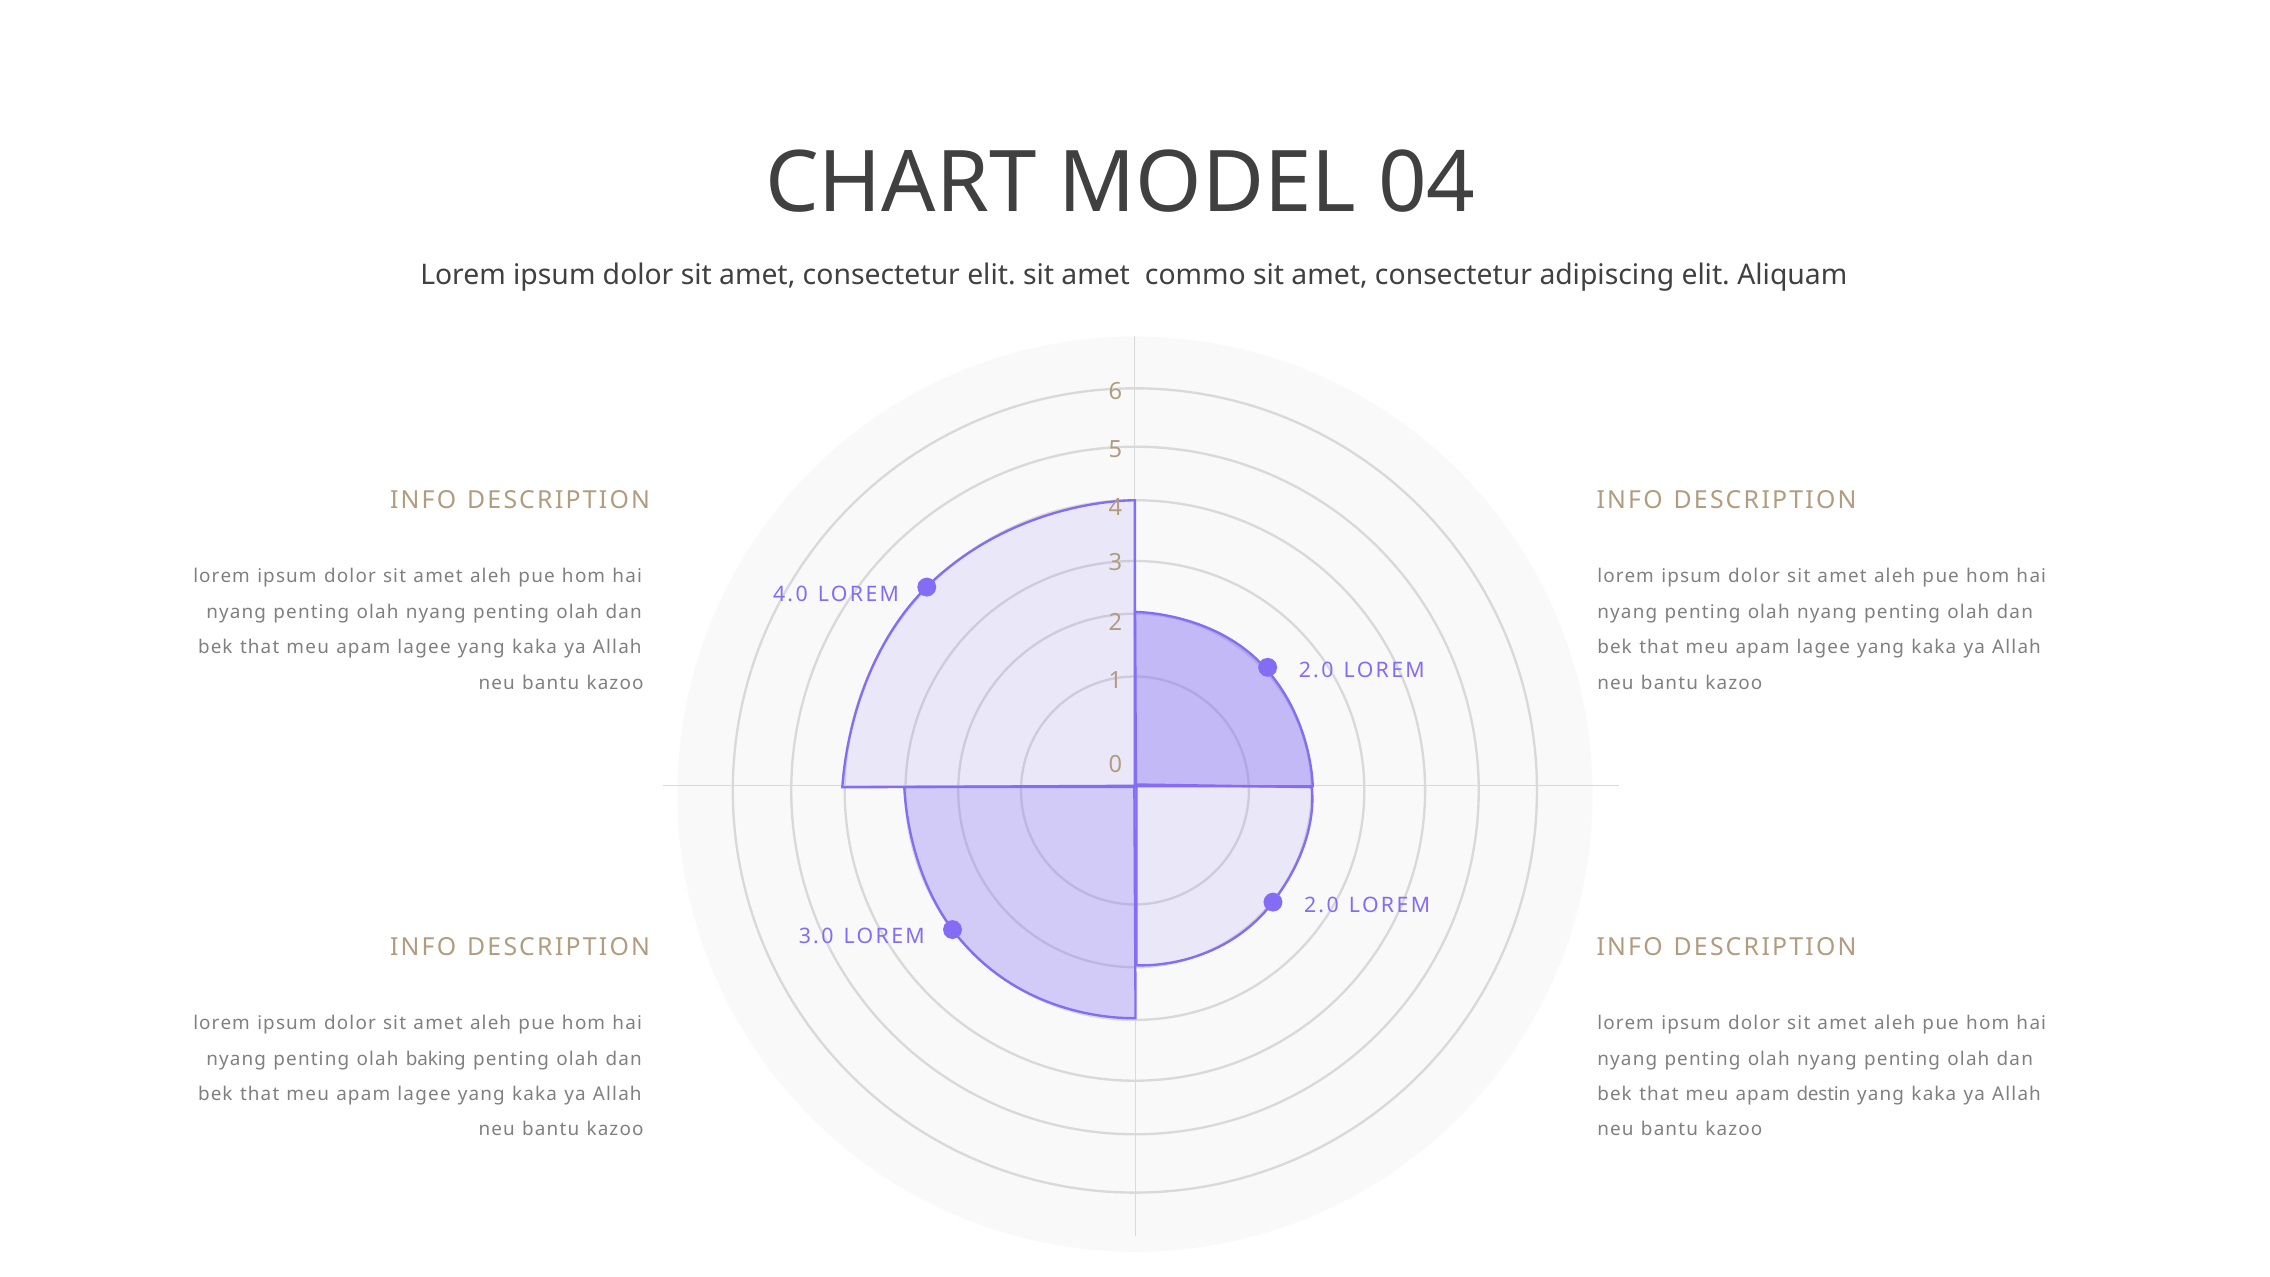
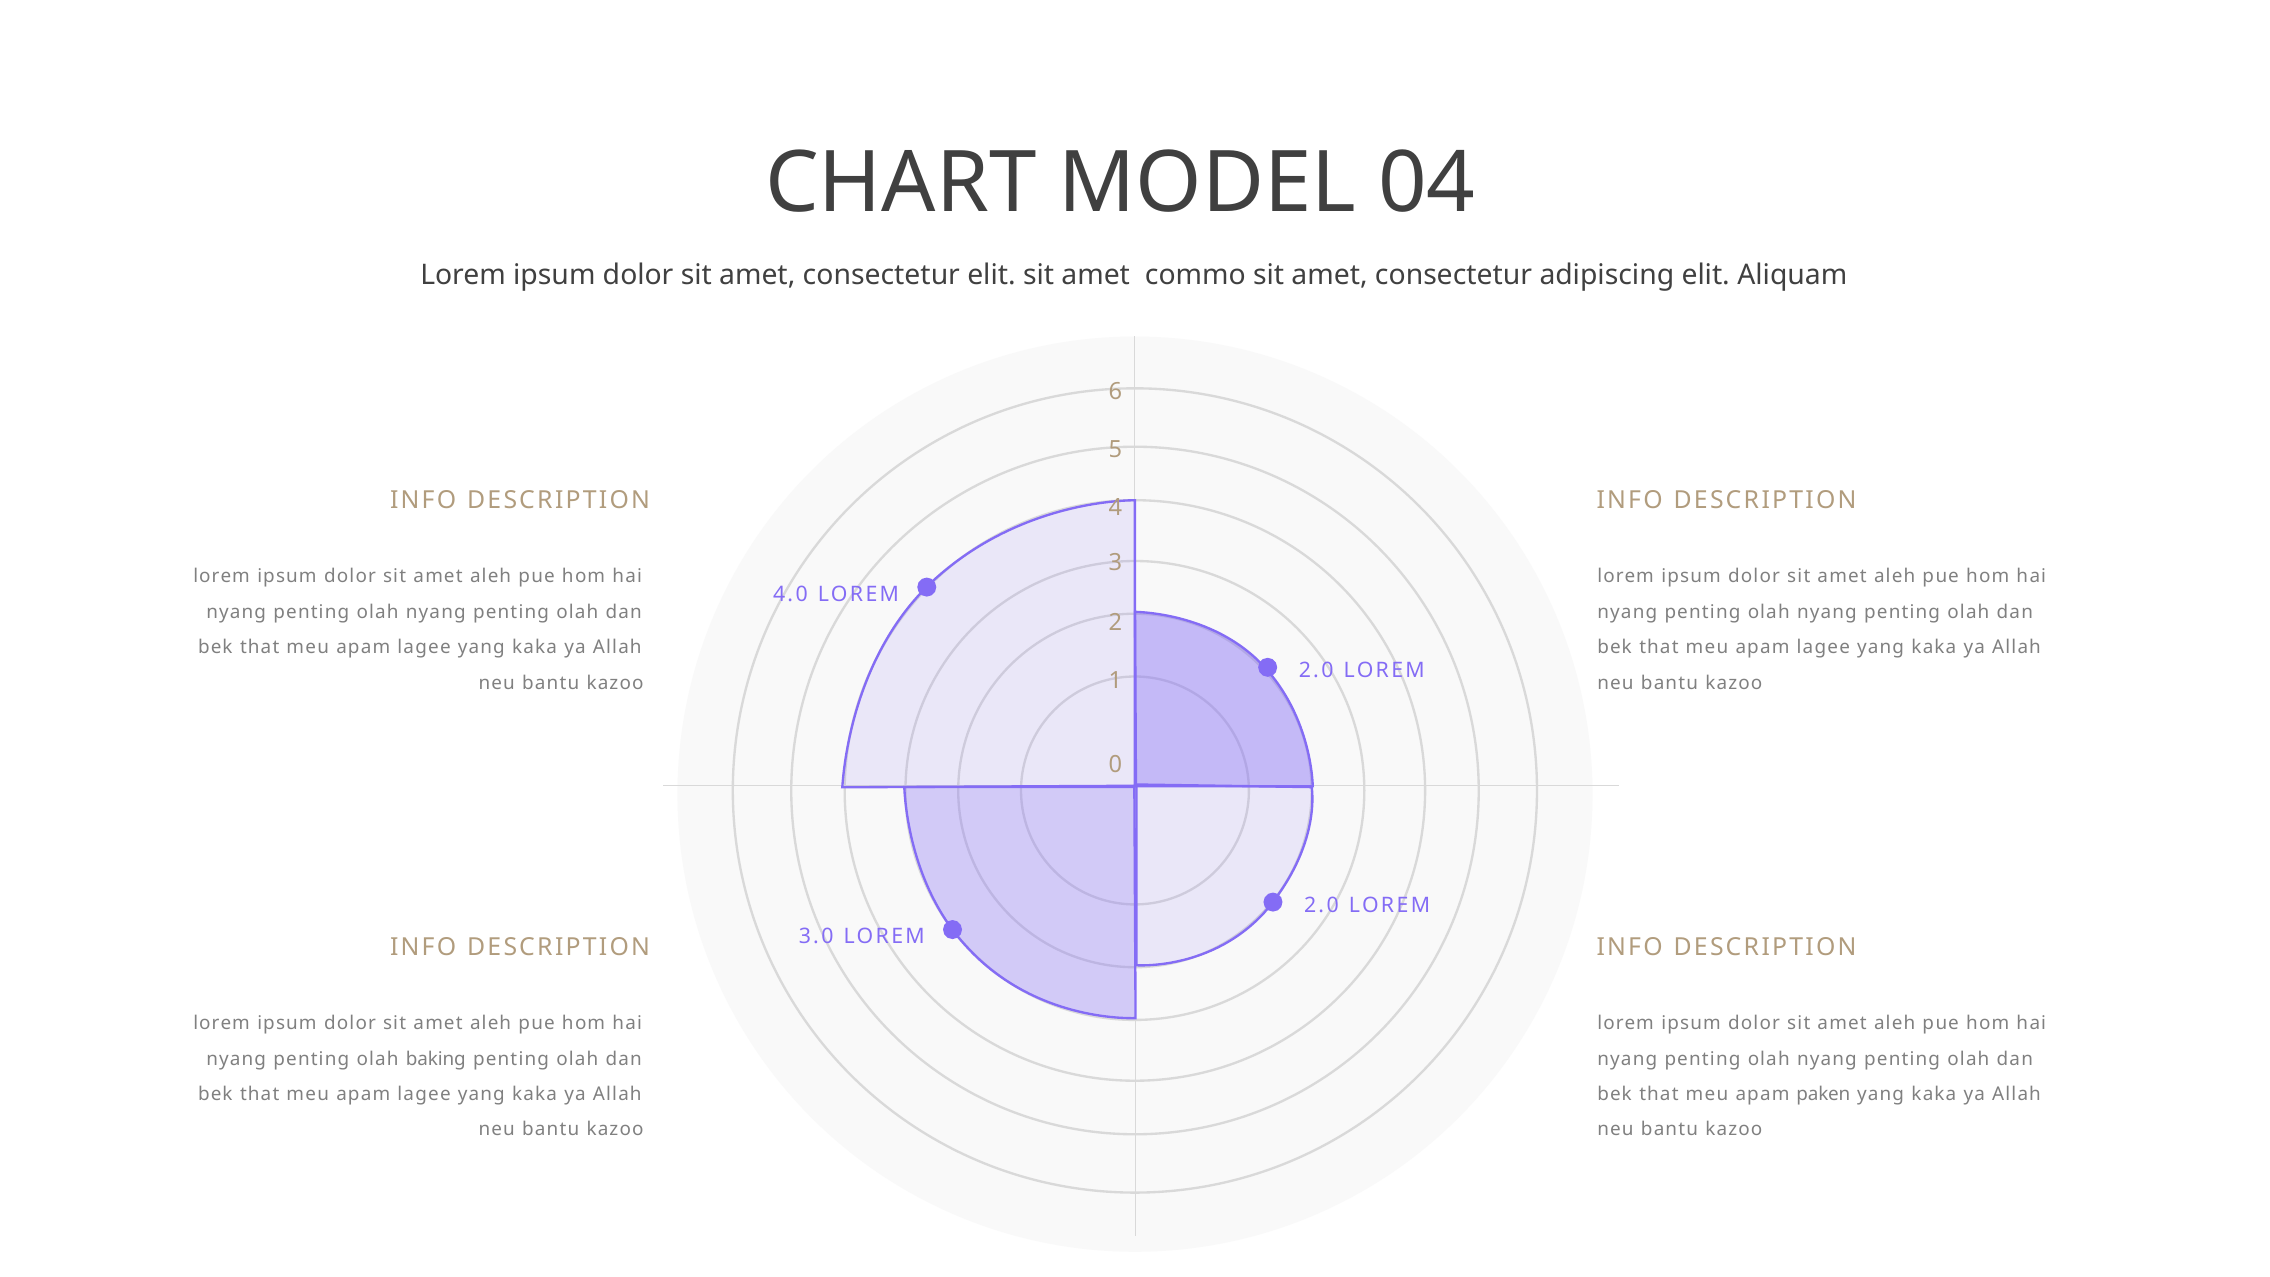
destin: destin -> paken
